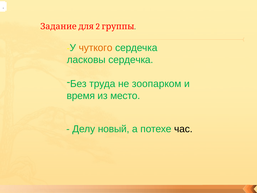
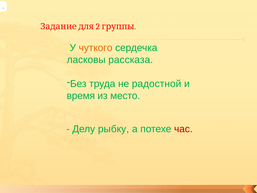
ласковы сердечка: сердечка -> рассказа
зоопарком: зоопарком -> радостной
новый: новый -> рыбку
час colour: black -> red
